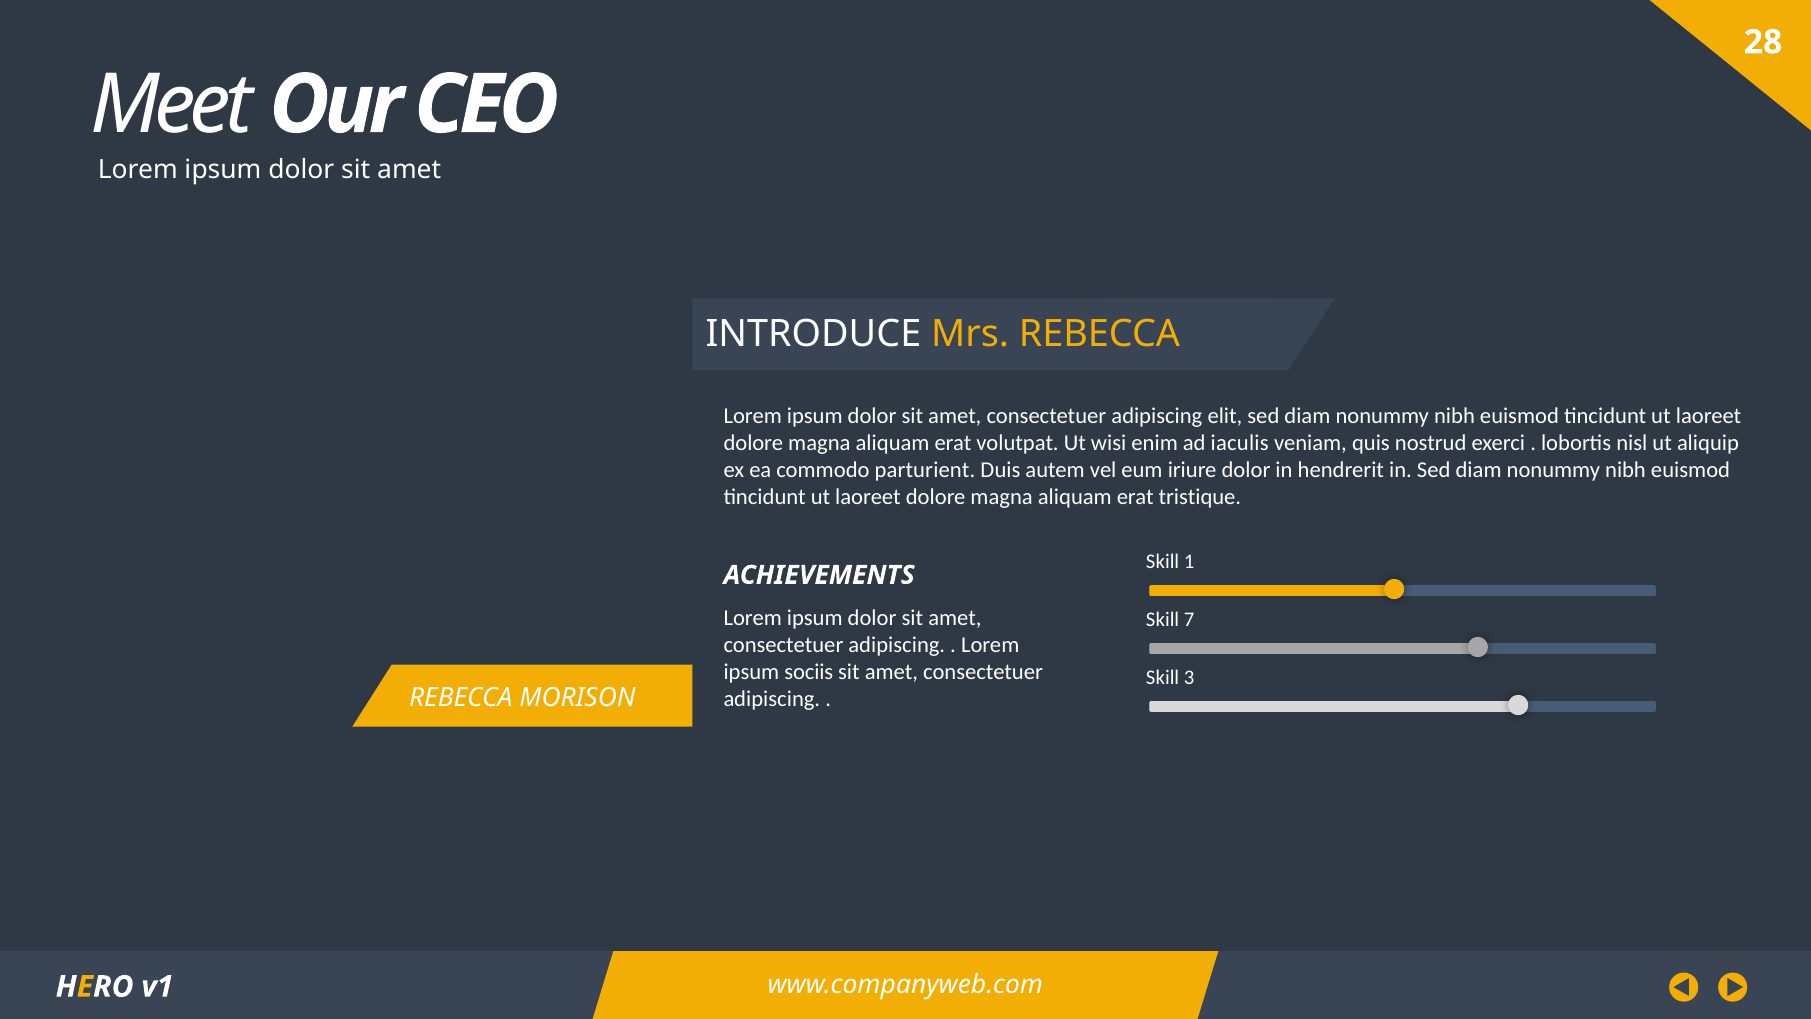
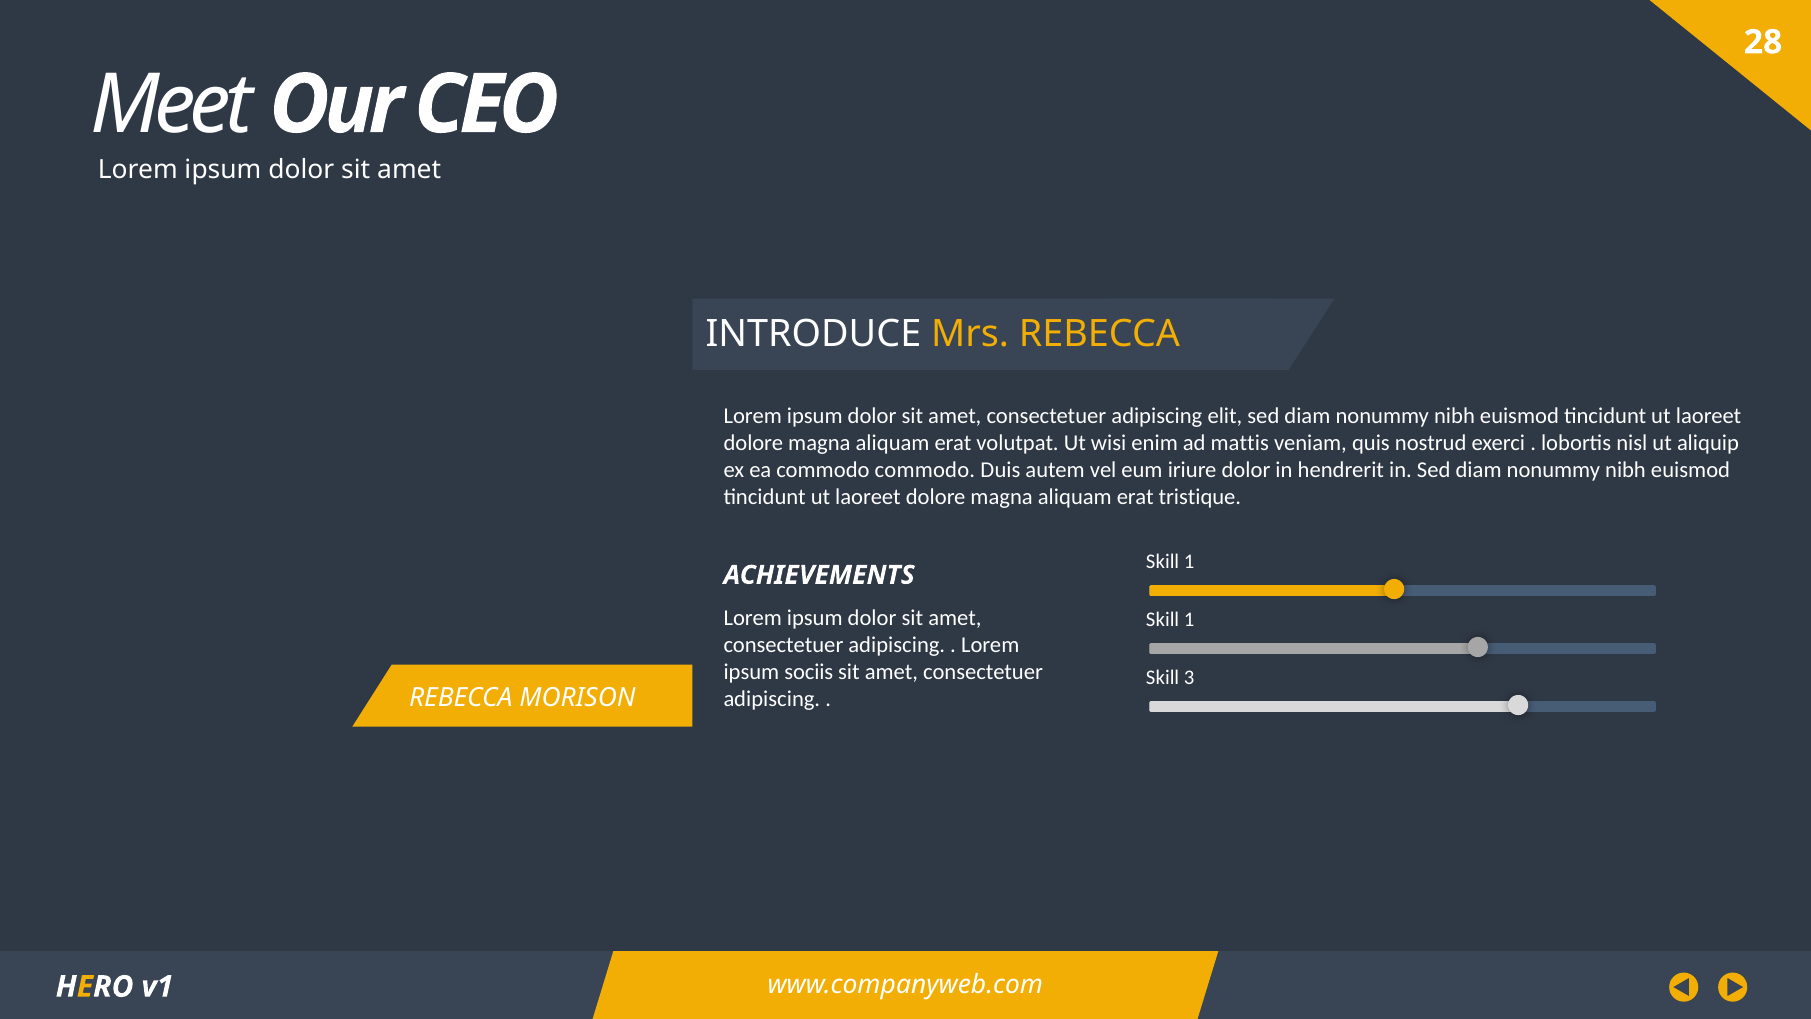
iaculis: iaculis -> mattis
commodo parturient: parturient -> commodo
7 at (1189, 619): 7 -> 1
